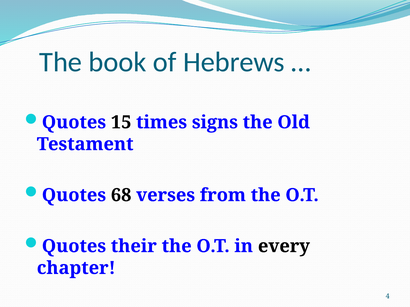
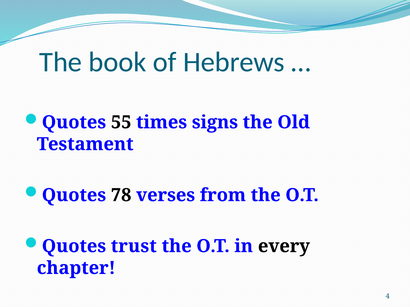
15: 15 -> 55
68: 68 -> 78
their: their -> trust
